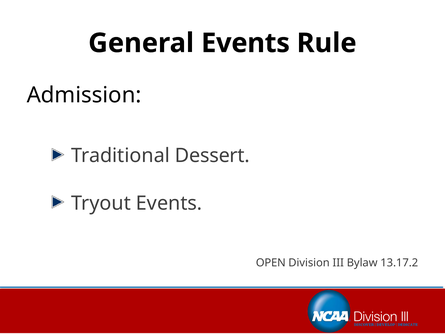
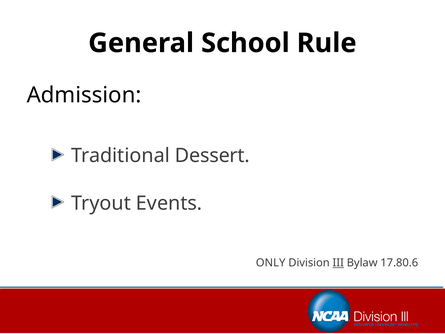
General Events: Events -> School
OPEN: OPEN -> ONLY
III underline: none -> present
13.17.2: 13.17.2 -> 17.80.6
